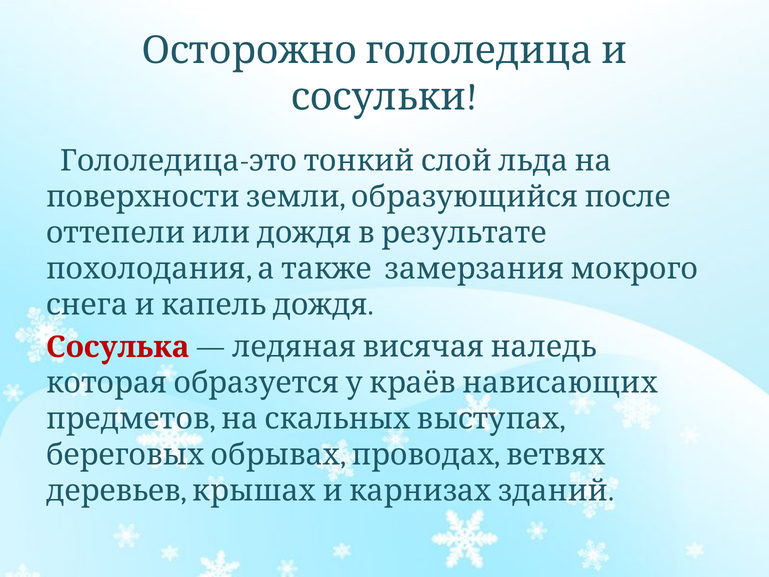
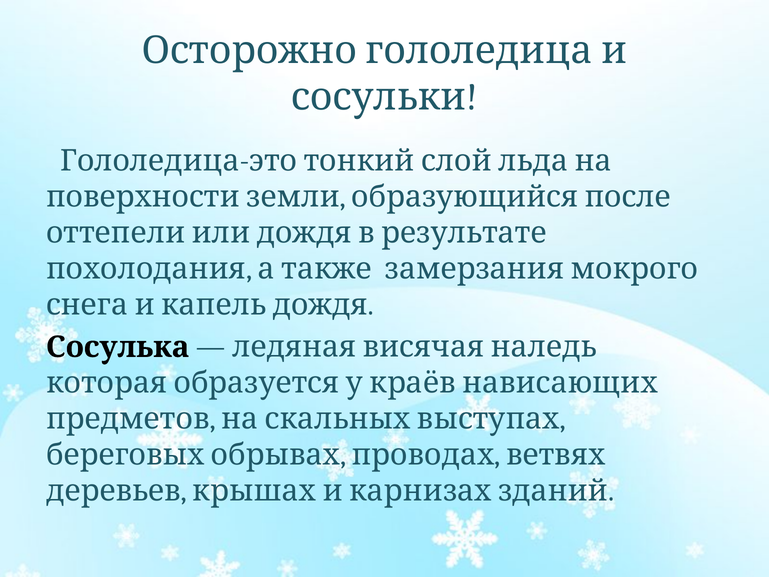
Сосулька colour: red -> black
